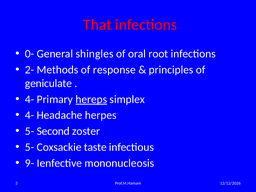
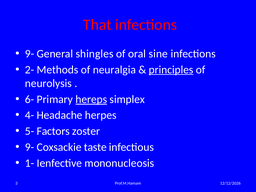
0- at (30, 54): 0- -> 9-
root: root -> sine
response: response -> neuralgia
principles underline: none -> present
geniculate: geniculate -> neurolysis
4- at (30, 99): 4- -> 6-
Second: Second -> Factors
5- at (30, 147): 5- -> 9-
9-: 9- -> 1-
